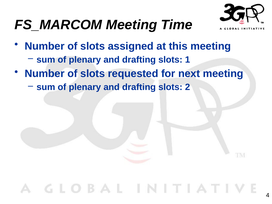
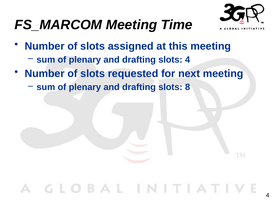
slots 1: 1 -> 4
2: 2 -> 8
